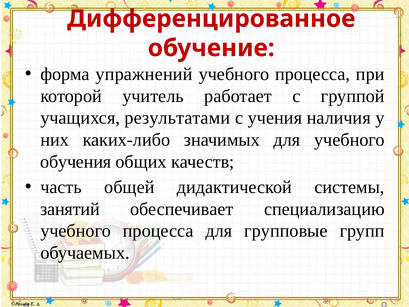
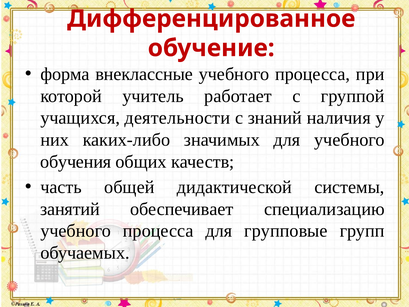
упражнений: упражнений -> внеклассные
результатами: результатами -> деятельности
учения: учения -> знаний
